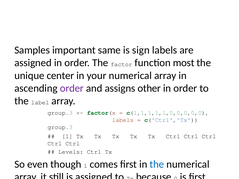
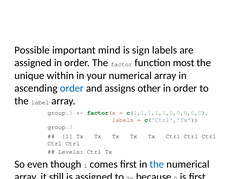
Samples: Samples -> Possible
same: same -> mind
center: center -> within
order at (72, 88) colour: purple -> blue
